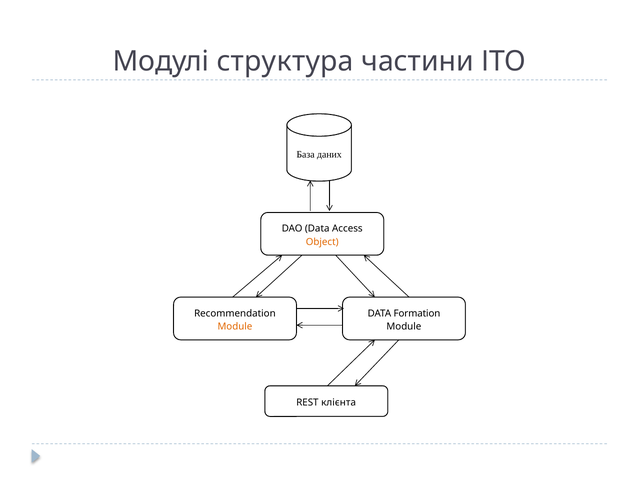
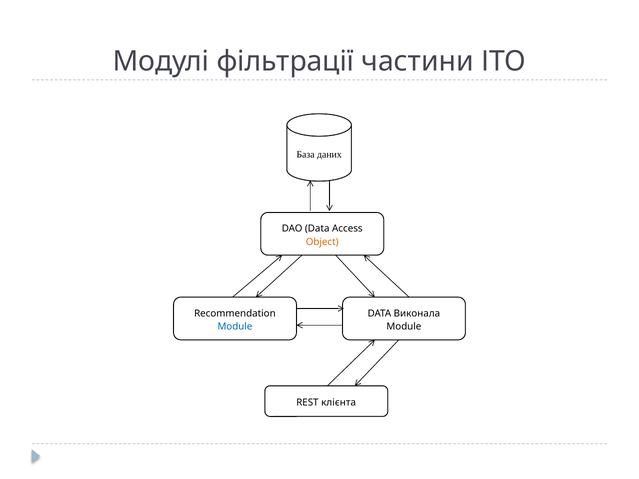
структура: структура -> фільтрації
Formation: Formation -> Виконала
Module at (235, 327) colour: orange -> blue
